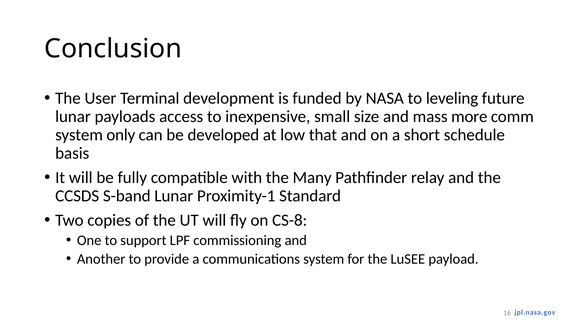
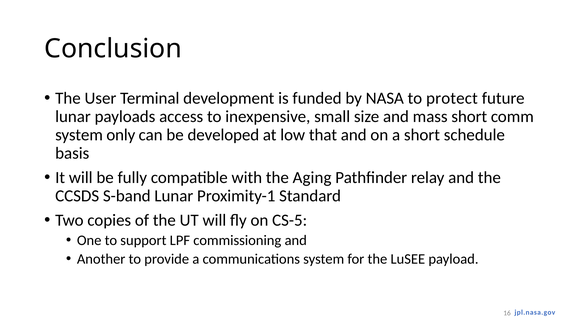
leveling: leveling -> protect
mass more: more -> short
Many: Many -> Aging
CS-8: CS-8 -> CS-5
